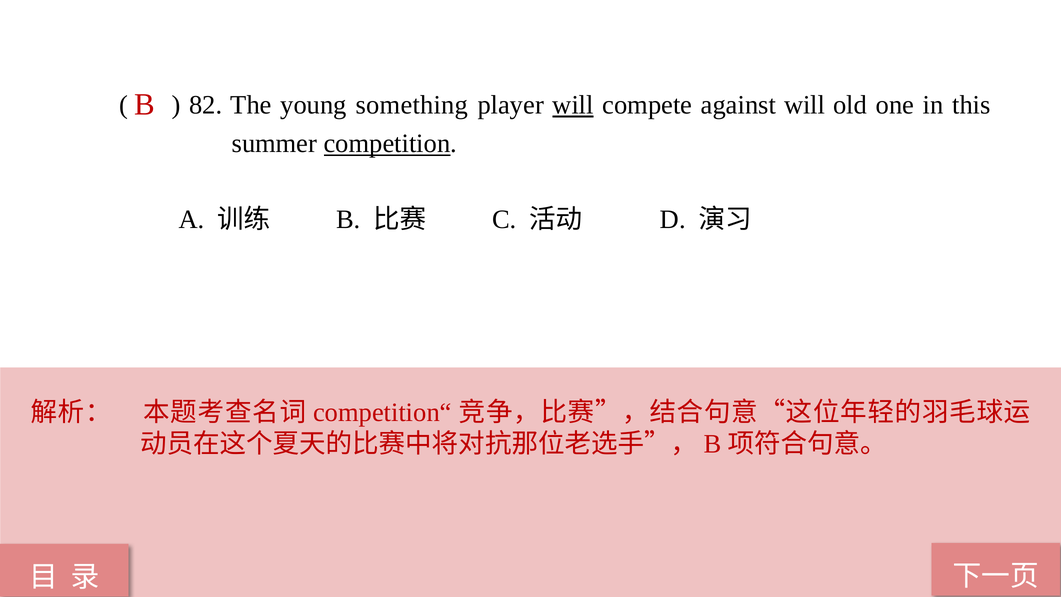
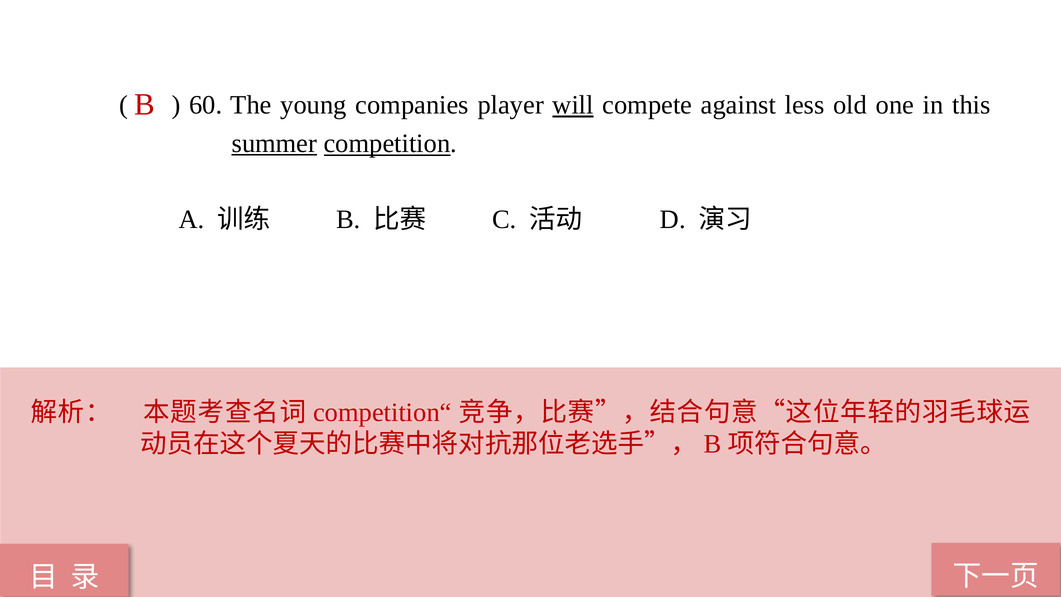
82: 82 -> 60
something: something -> companies
against will: will -> less
summer underline: none -> present
